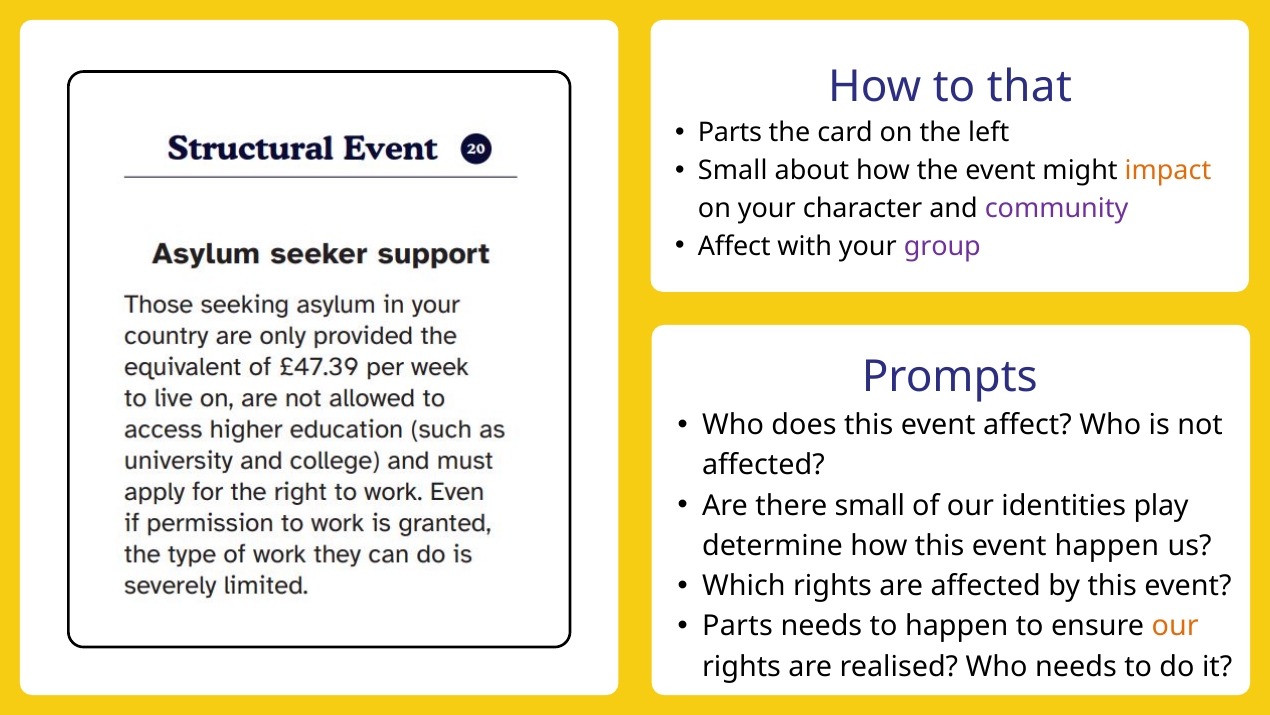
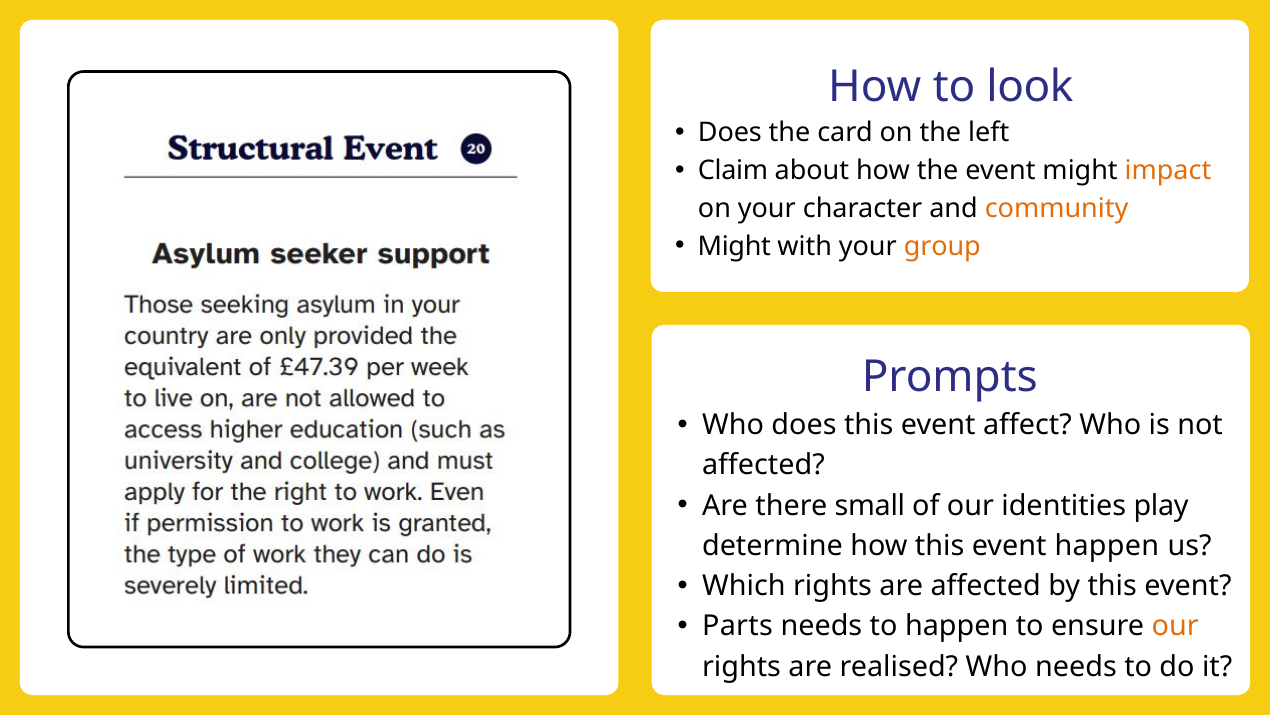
that: that -> look
Parts at (730, 133): Parts -> Does
Small at (733, 171): Small -> Claim
community colour: purple -> orange
Affect at (734, 246): Affect -> Might
group colour: purple -> orange
